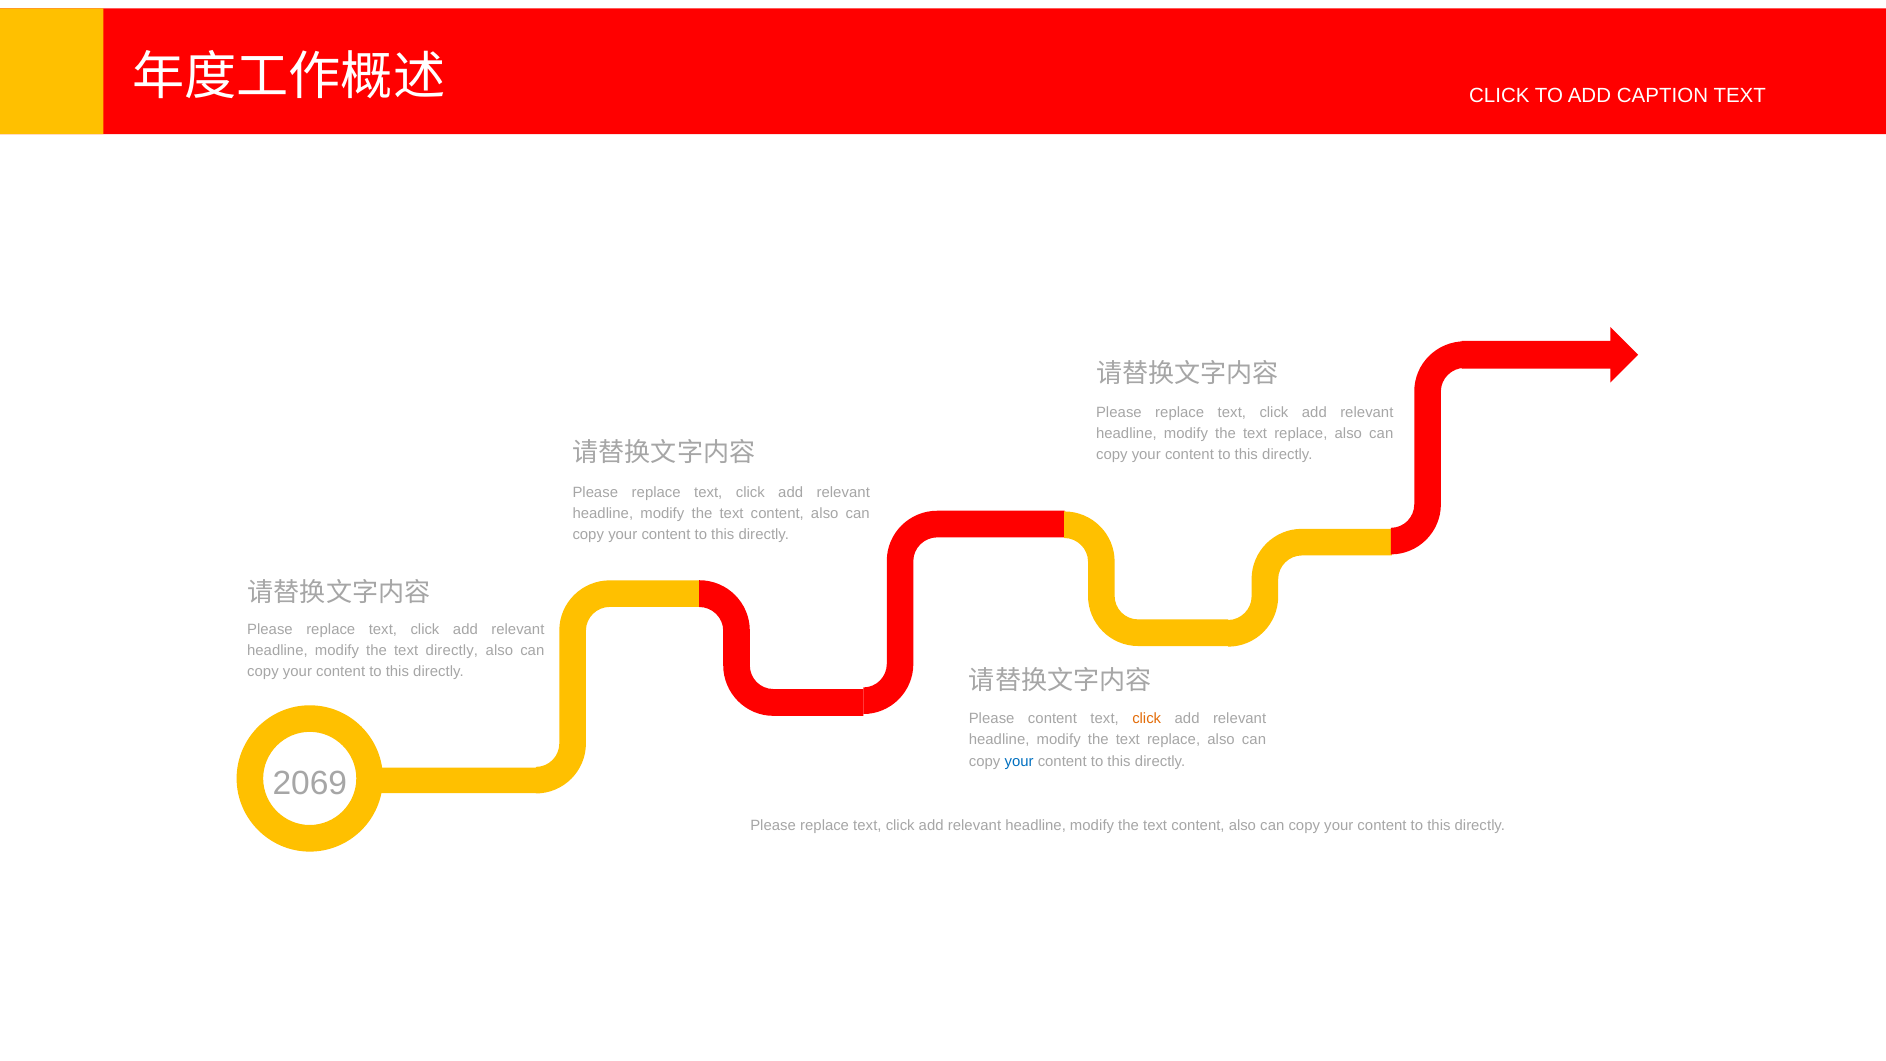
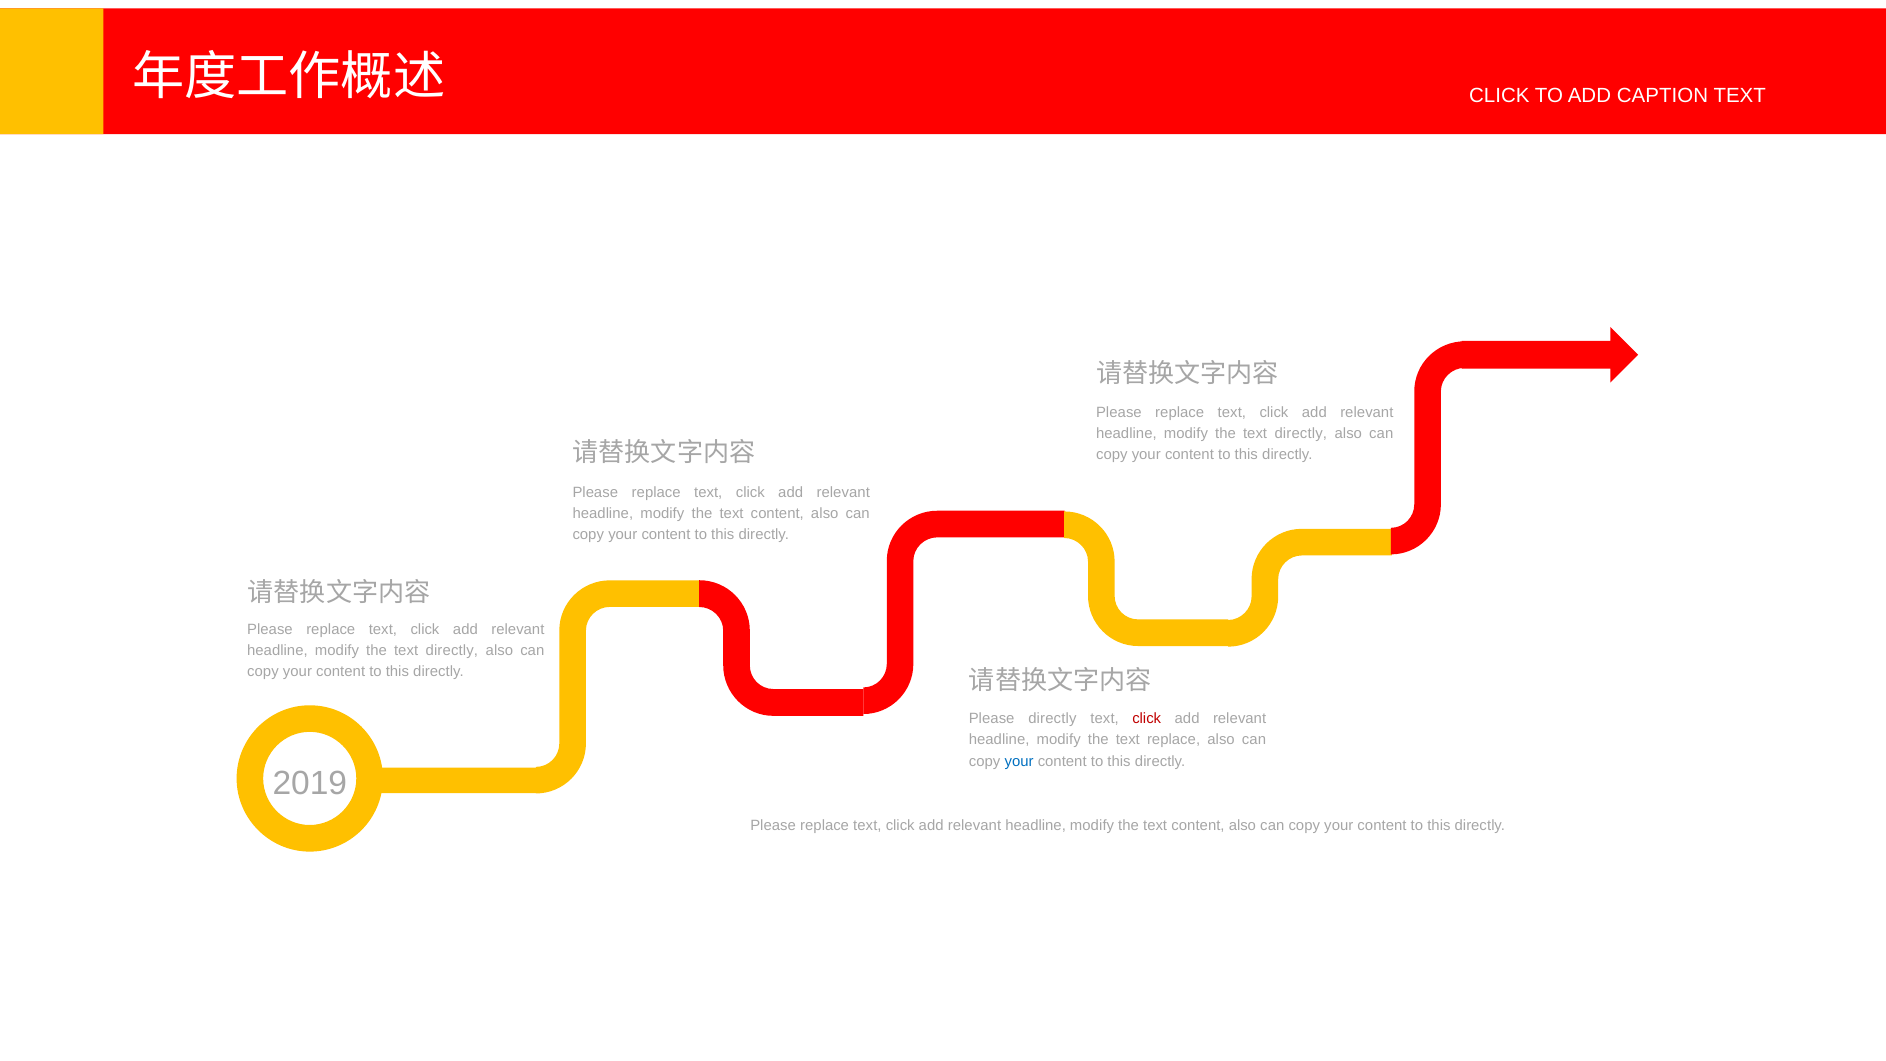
replace at (1301, 434): replace -> directly
Please content: content -> directly
click at (1147, 718) colour: orange -> red
2069: 2069 -> 2019
